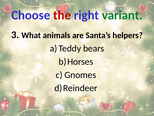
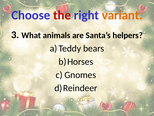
variant colour: green -> orange
